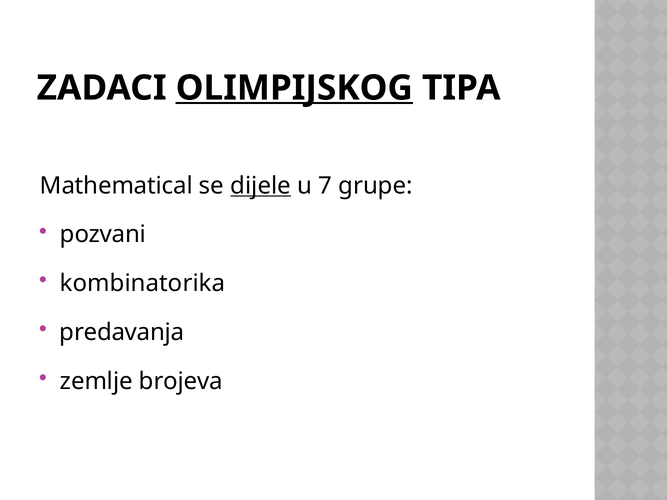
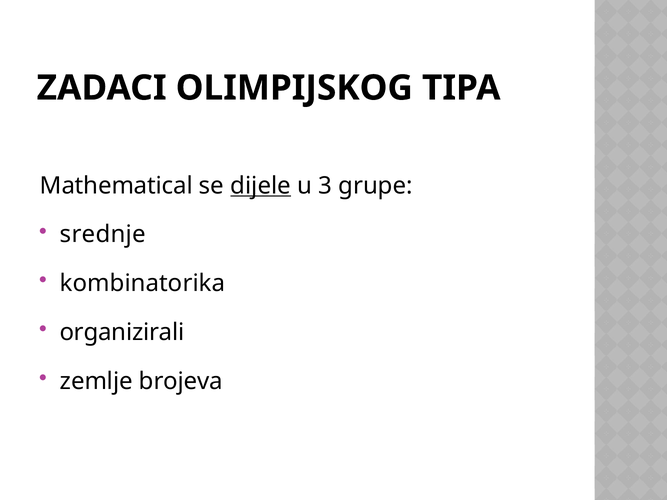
OLIMPIJSKOG underline: present -> none
7: 7 -> 3
pozvani: pozvani -> srednje
predavanja: predavanja -> organizirali
